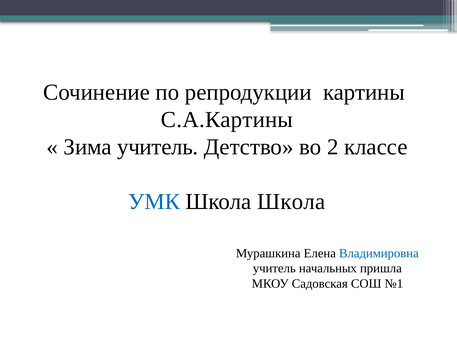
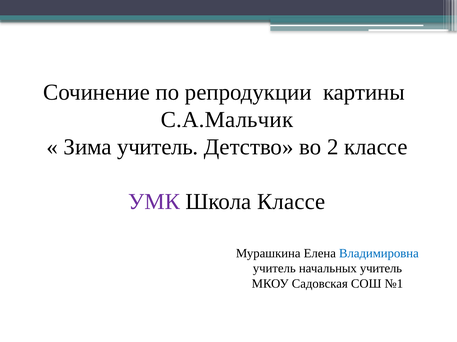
С.А.Картины: С.А.Картины -> С.А.Мальчик
УМК colour: blue -> purple
Школа Школа: Школа -> Классе
начальных пришла: пришла -> учитель
